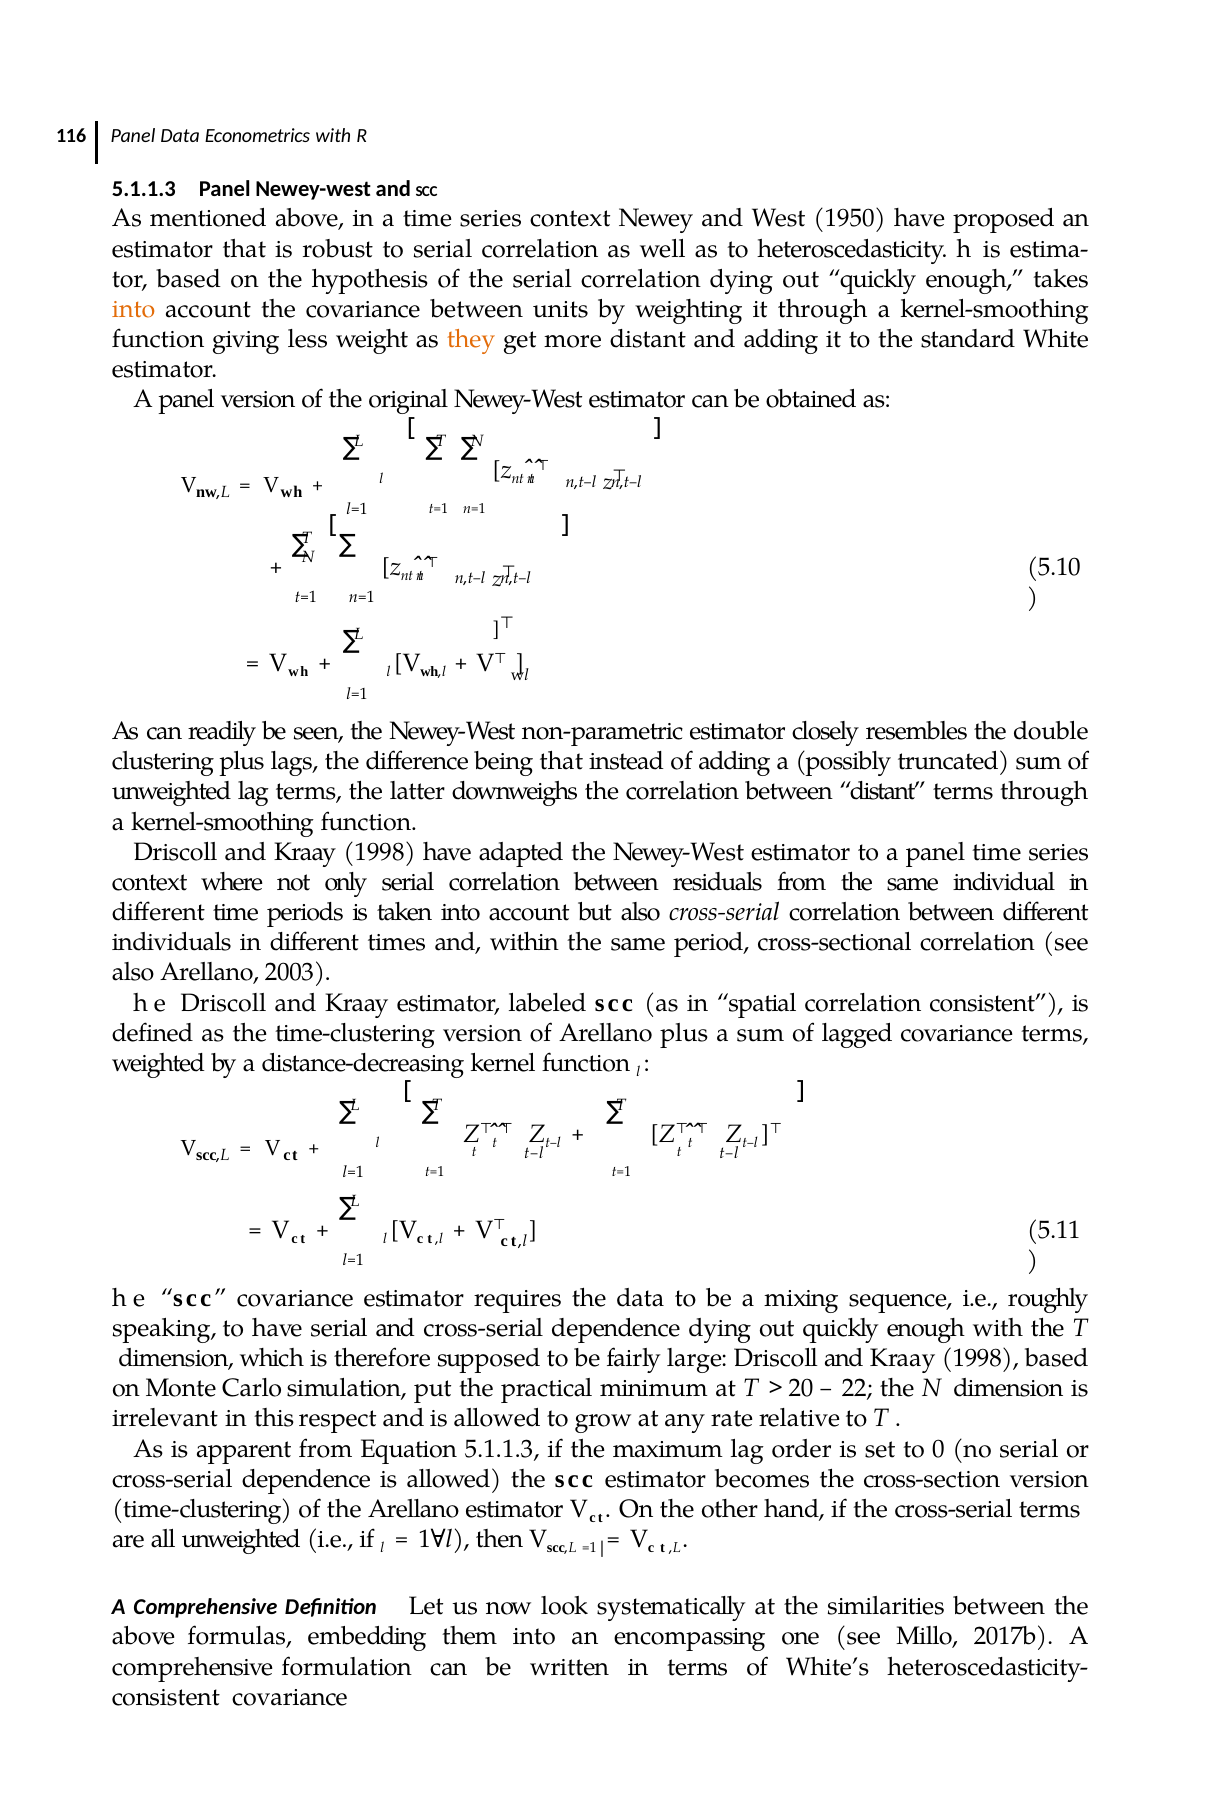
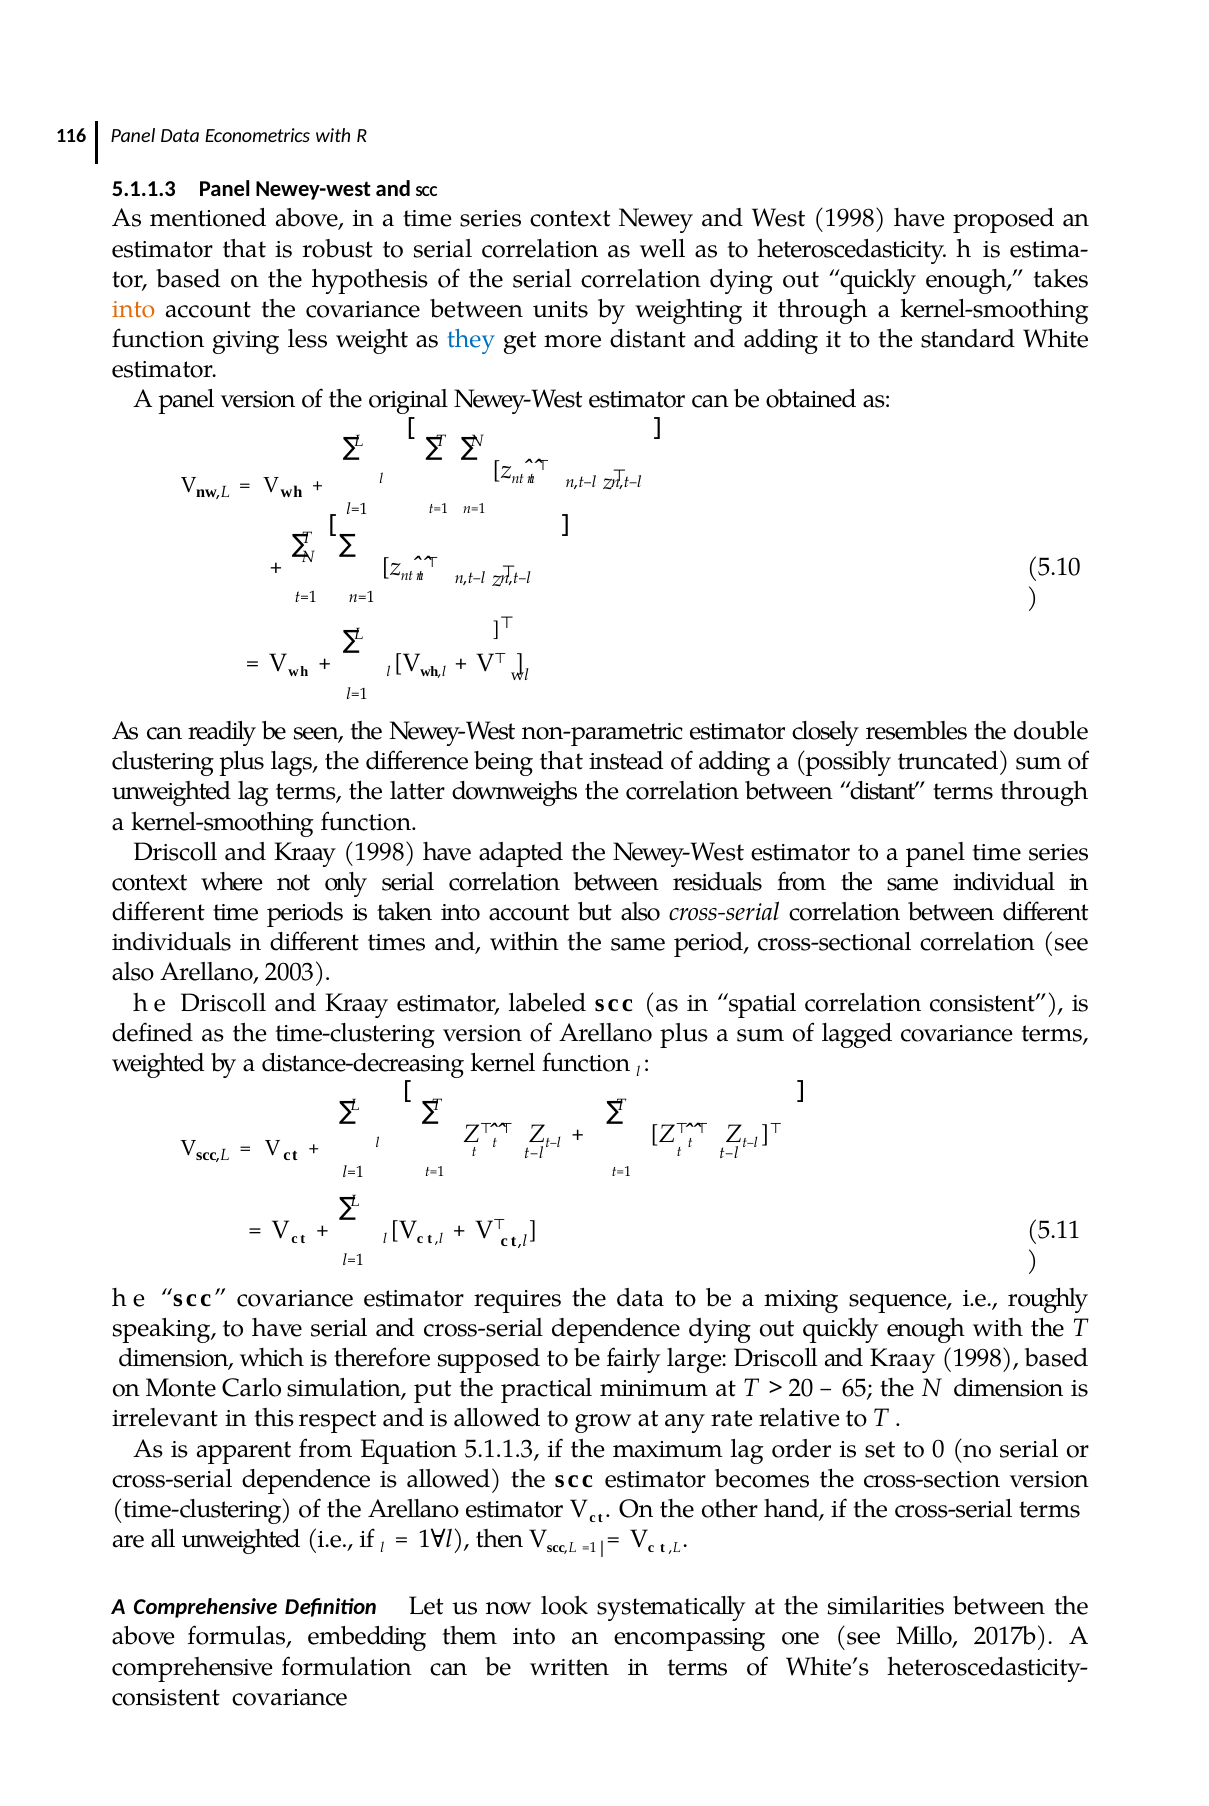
West 1950: 1950 -> 1998
they colour: orange -> blue
22: 22 -> 65
